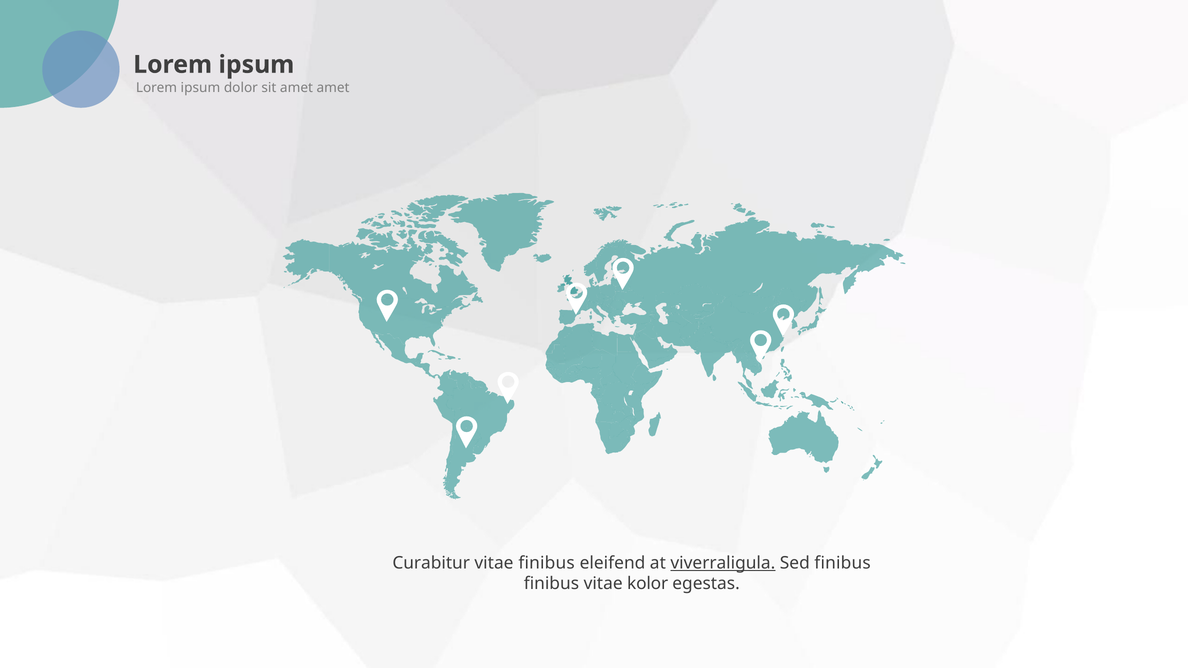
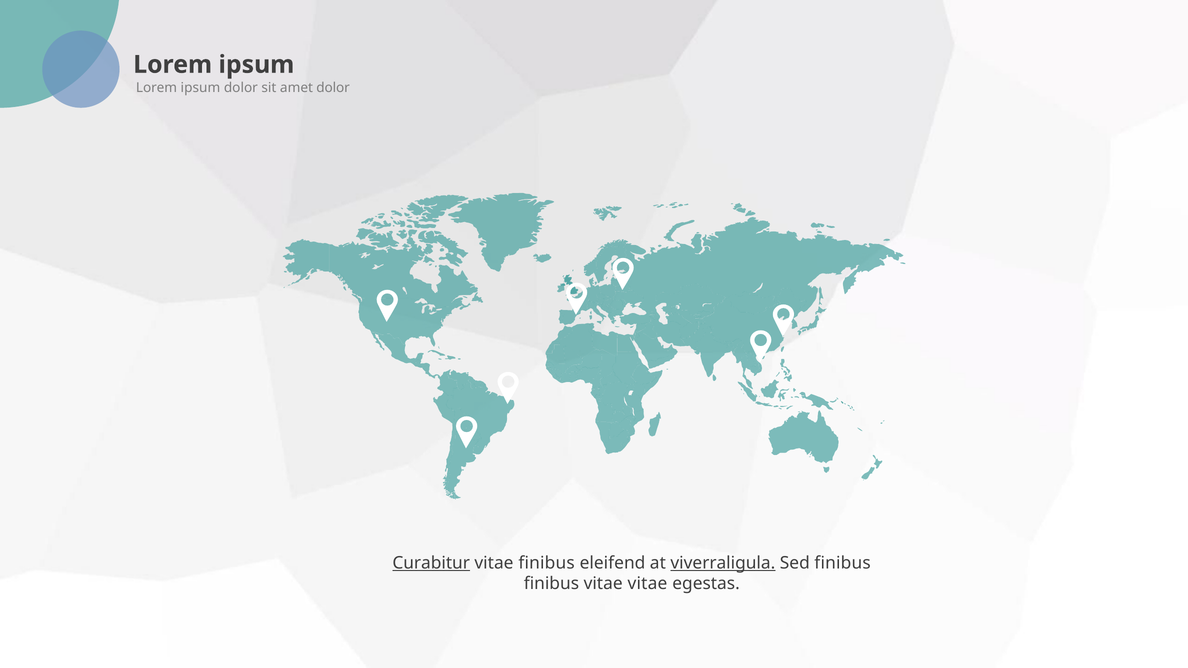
amet amet: amet -> dolor
Curabitur underline: none -> present
vitae kolor: kolor -> vitae
